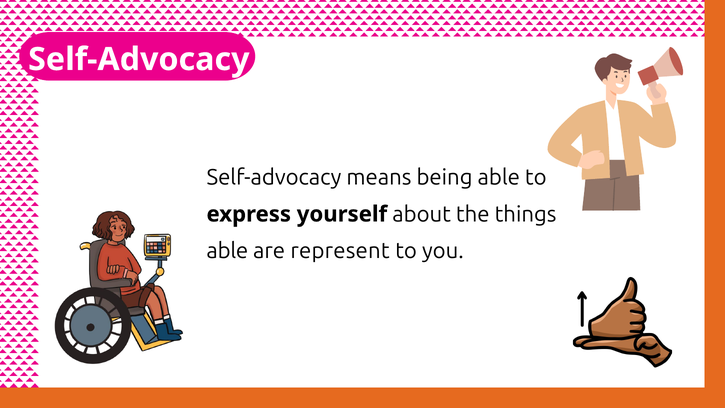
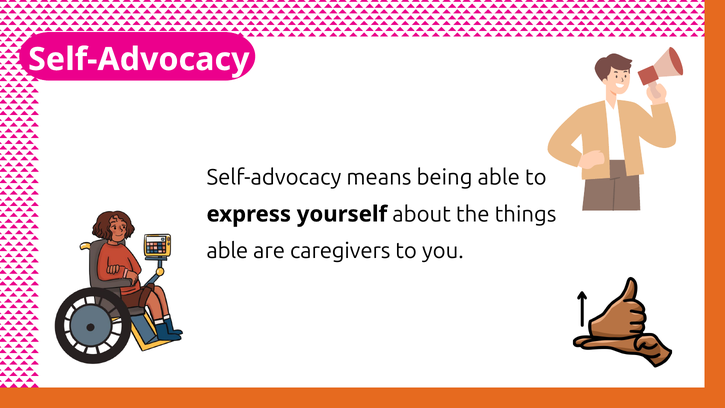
represent: represent -> caregivers
